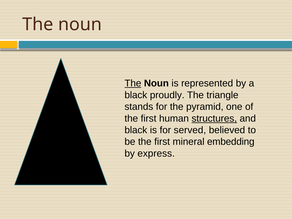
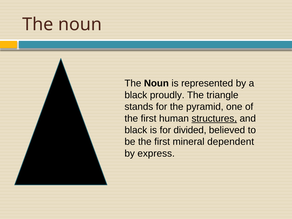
The at (133, 83) underline: present -> none
served: served -> divided
embedding: embedding -> dependent
